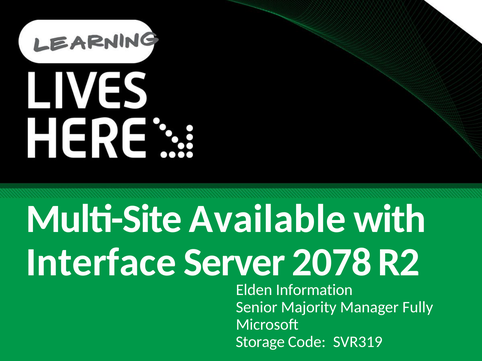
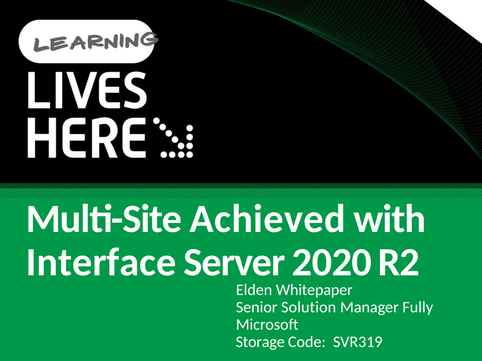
Available: Available -> Achieved
2078: 2078 -> 2020
Information: Information -> Whitepaper
Majority: Majority -> Solution
